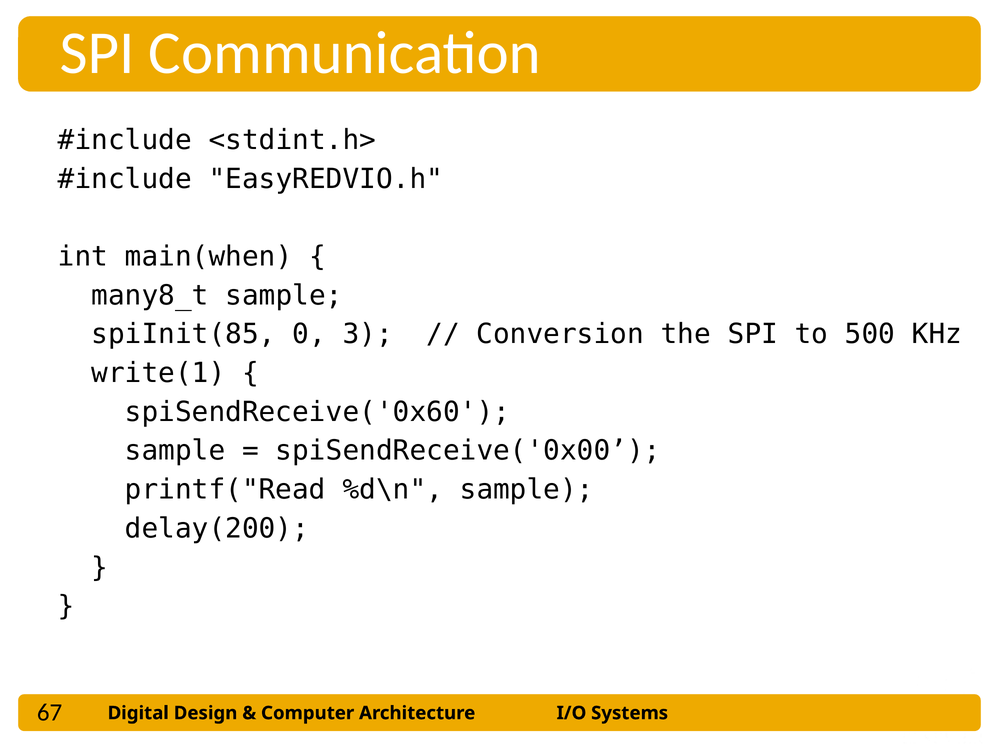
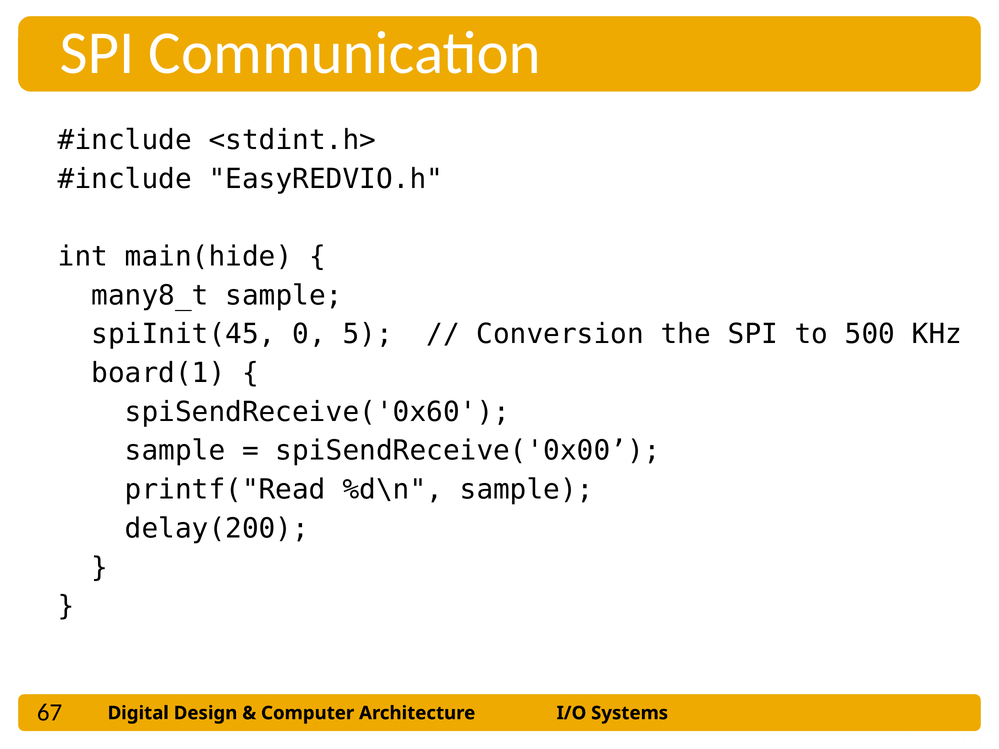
main(when: main(when -> main(hide
spiInit(85: spiInit(85 -> spiInit(45
3: 3 -> 5
write(1: write(1 -> board(1
